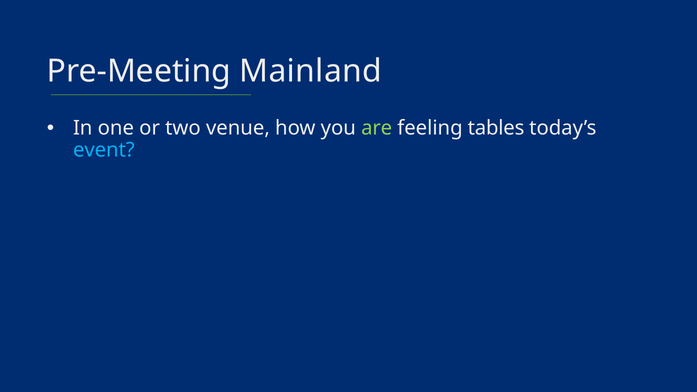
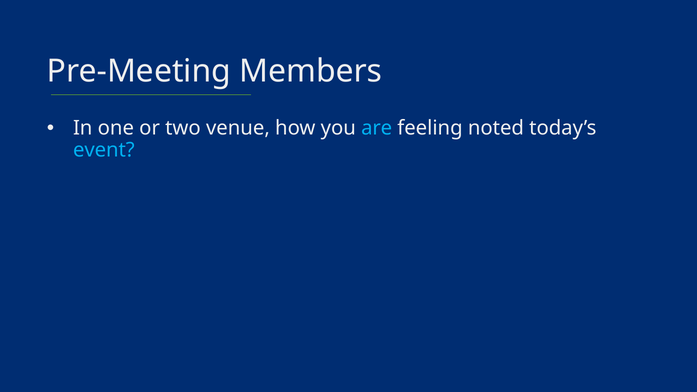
Mainland: Mainland -> Members
are colour: light green -> light blue
tables: tables -> noted
